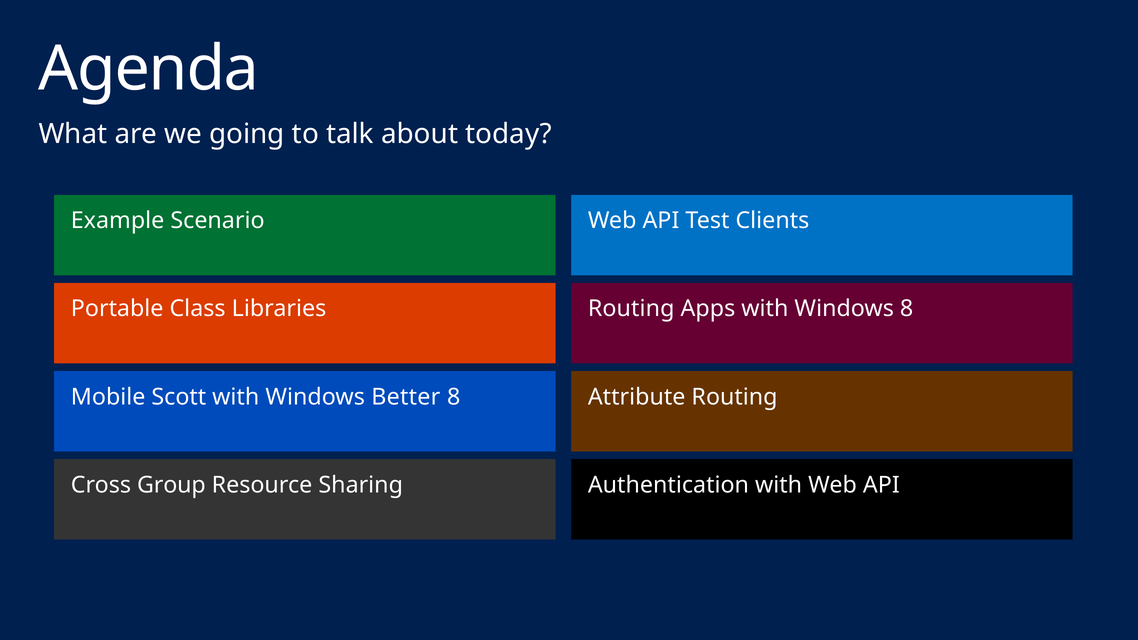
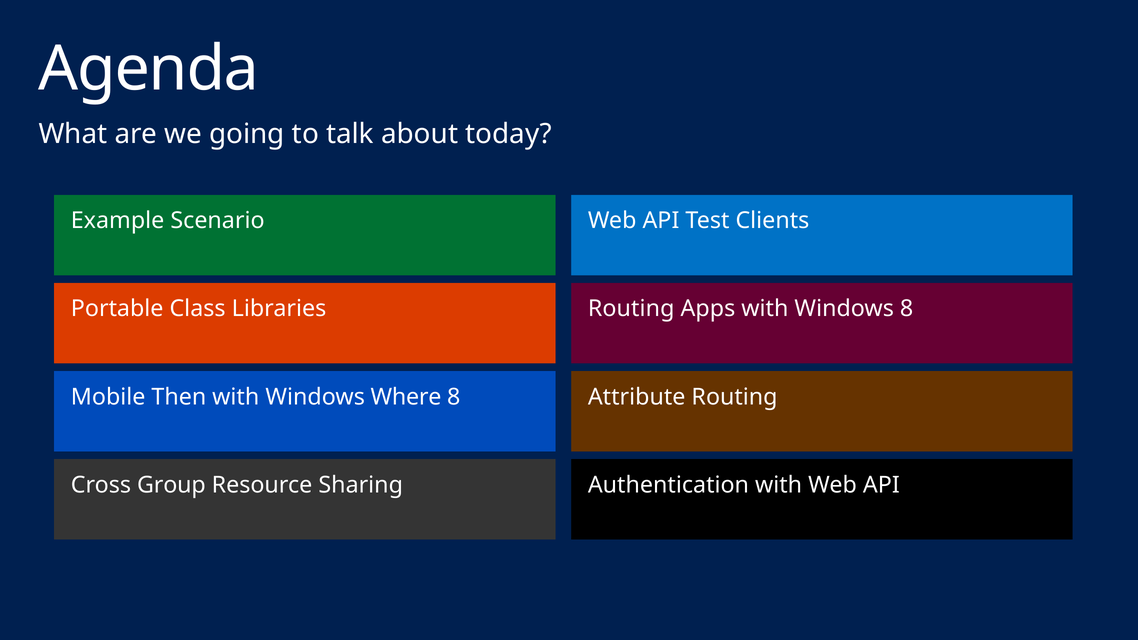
Scott: Scott -> Then
Better: Better -> Where
